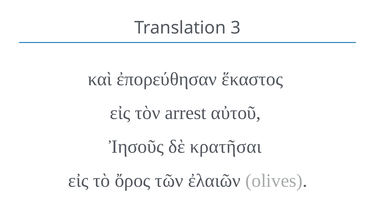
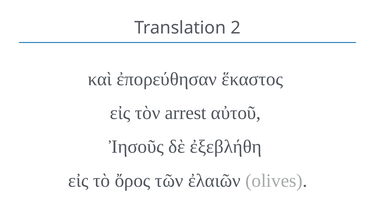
3: 3 -> 2
κρατῆσαι: κρατῆσαι -> ἐξεβλήθη
